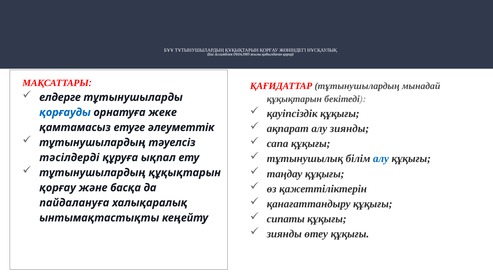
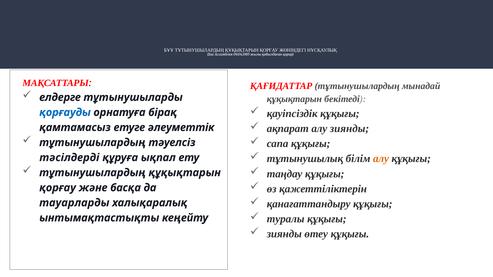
жеке: жеке -> бірақ
алу at (381, 159) colour: blue -> orange
пайдалануға: пайдалануға -> тауарларды
сипаты: сипаты -> туралы
